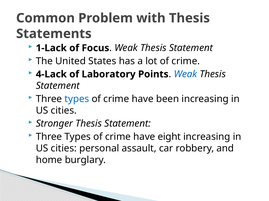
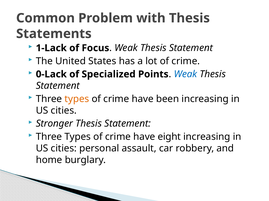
4-Lack: 4-Lack -> 0-Lack
Laboratory: Laboratory -> Specialized
types at (77, 99) colour: blue -> orange
